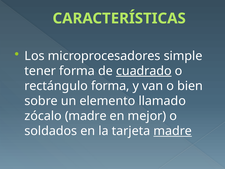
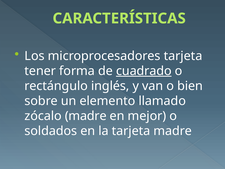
microprocesadores simple: simple -> tarjeta
rectángulo forma: forma -> inglés
madre at (173, 131) underline: present -> none
